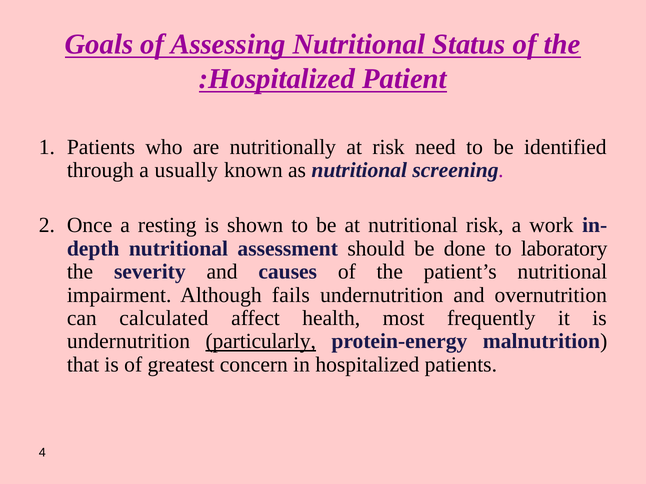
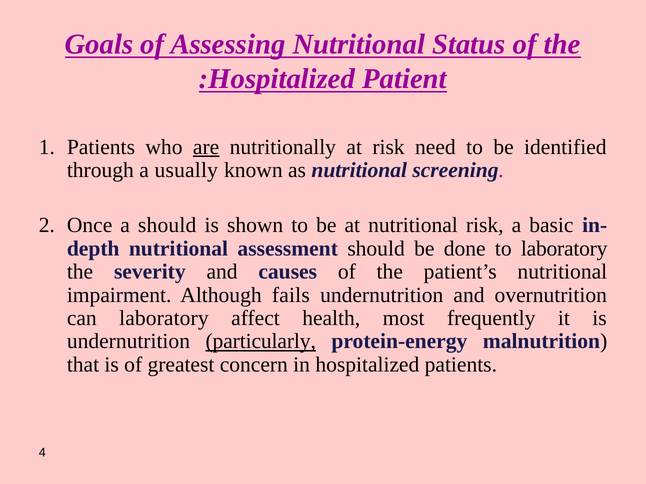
are underline: none -> present
a resting: resting -> should
work: work -> basic
can calculated: calculated -> laboratory
